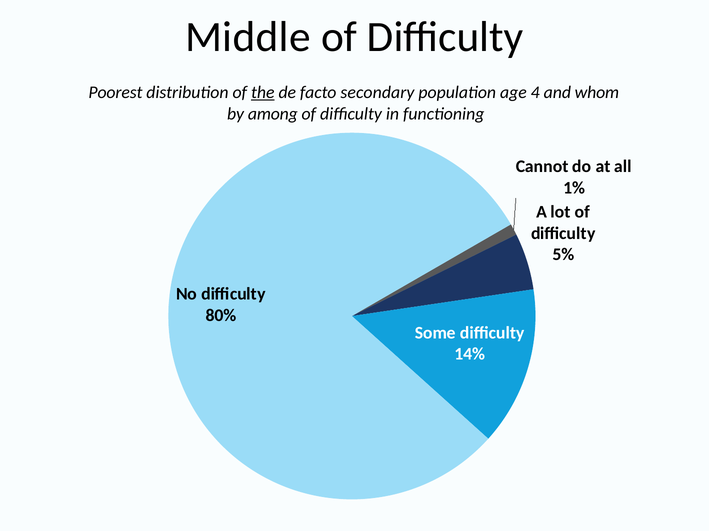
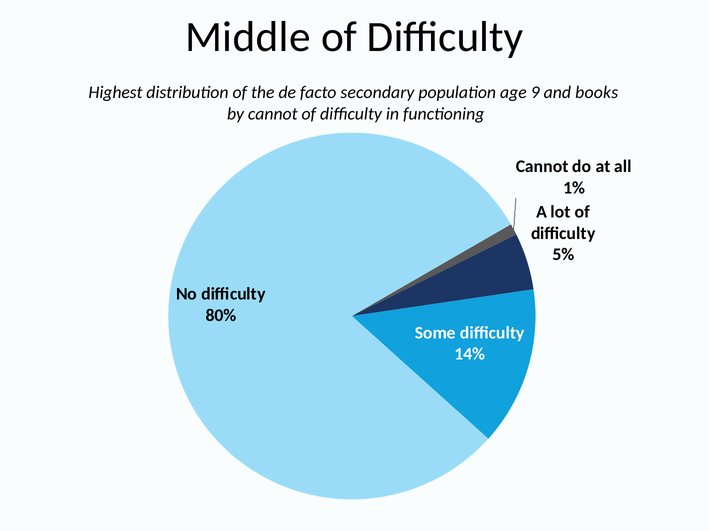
Poorest: Poorest -> Highest
the underline: present -> none
4: 4 -> 9
whom: whom -> books
by among: among -> cannot
